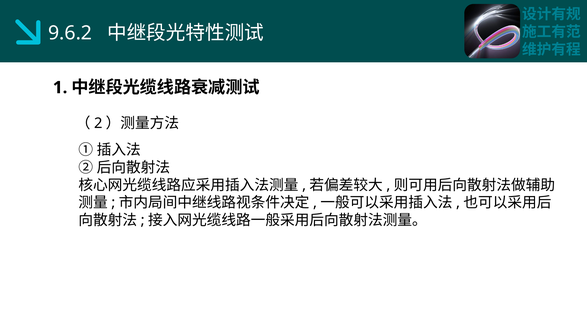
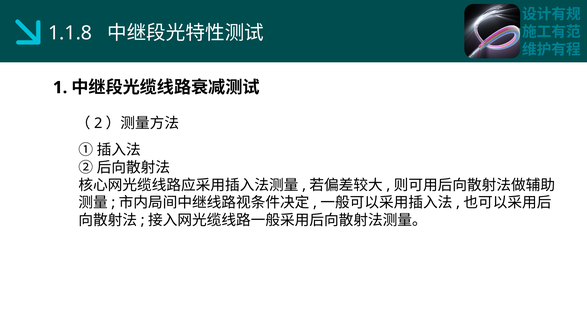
9.6.2: 9.6.2 -> 1.1.8
